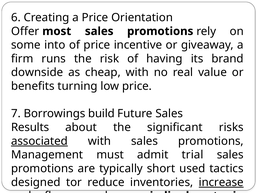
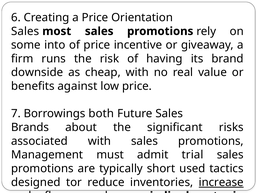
Offer at (25, 31): Offer -> Sales
turning: turning -> against
build: build -> both
Results: Results -> Brands
associated underline: present -> none
